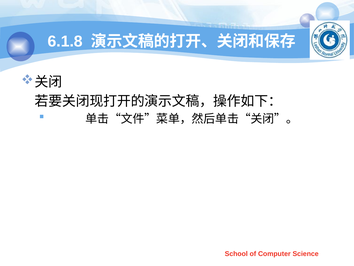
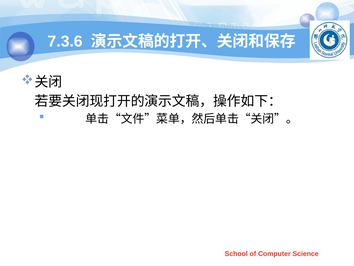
6.1.8: 6.1.8 -> 7.3.6
